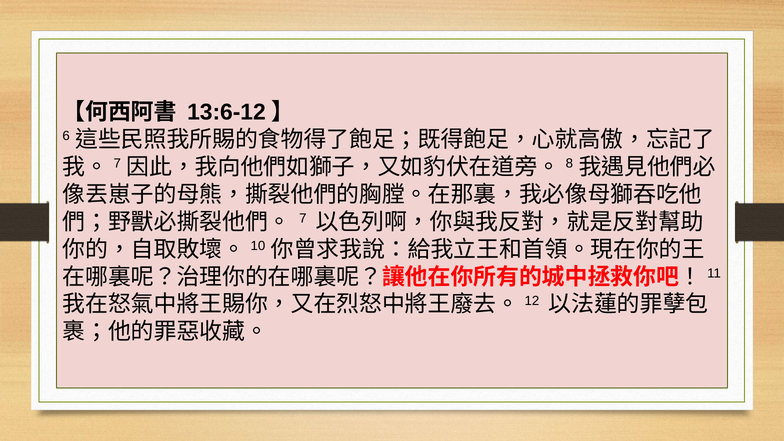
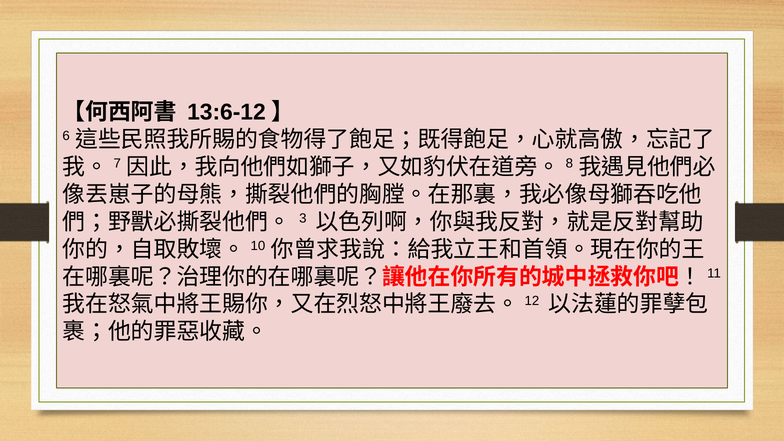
7: 7 -> 3
